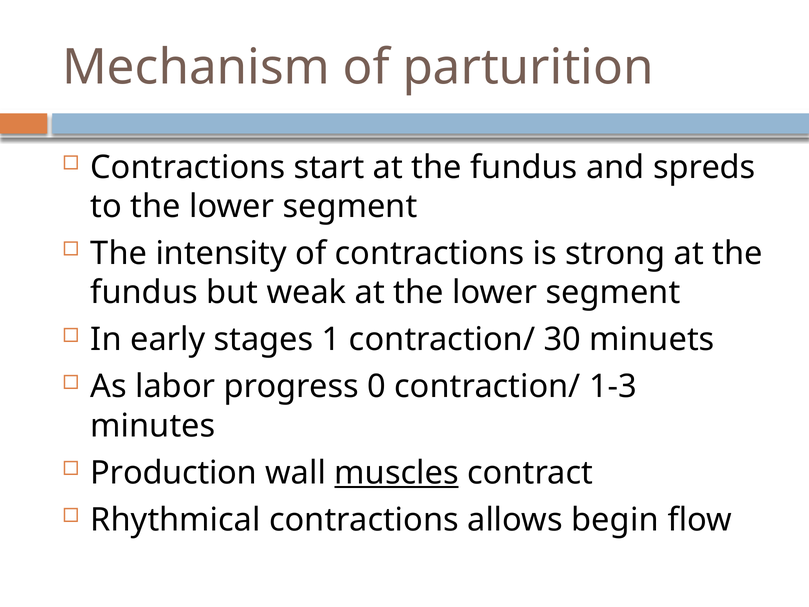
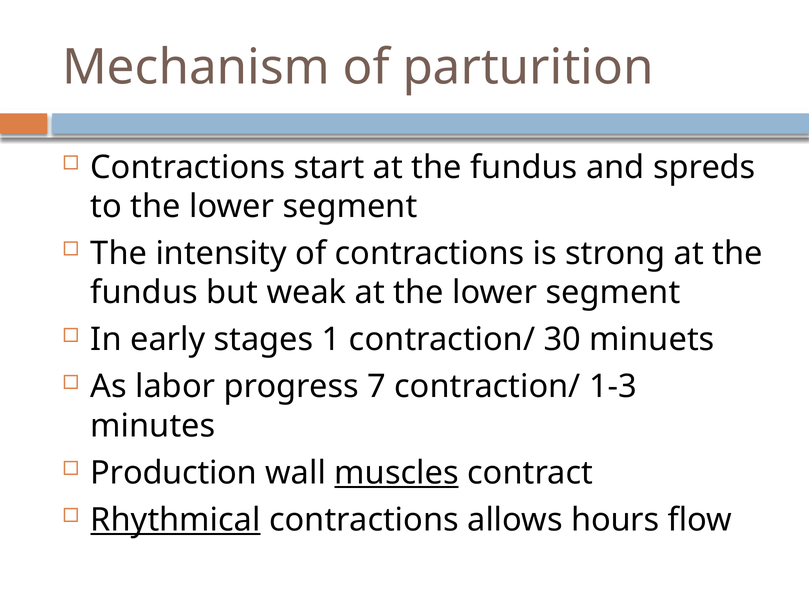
0: 0 -> 7
Rhythmical underline: none -> present
begin: begin -> hours
